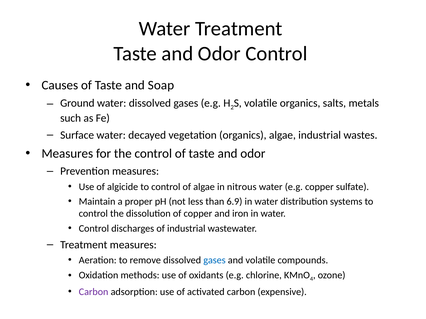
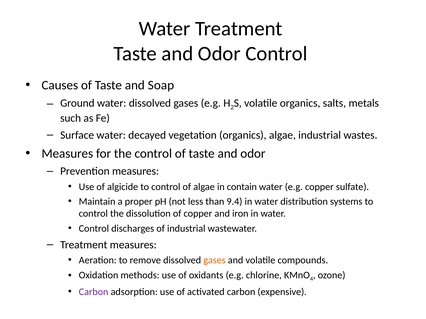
nitrous: nitrous -> contain
6.9: 6.9 -> 9.4
gases at (214, 261) colour: blue -> orange
